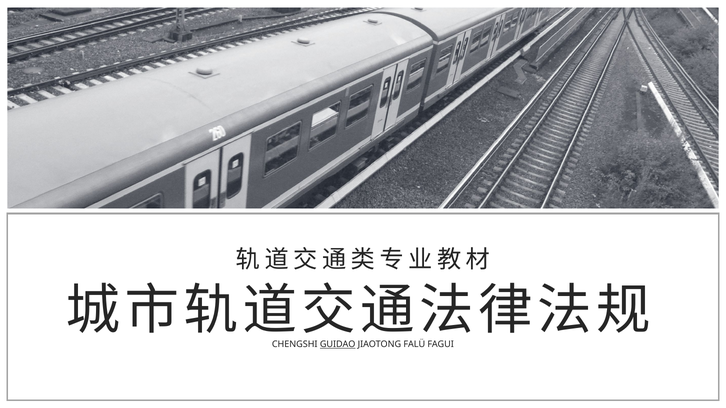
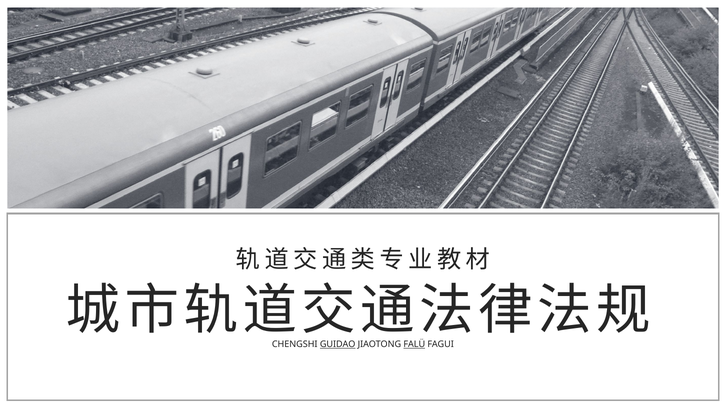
FALÜ underline: none -> present
